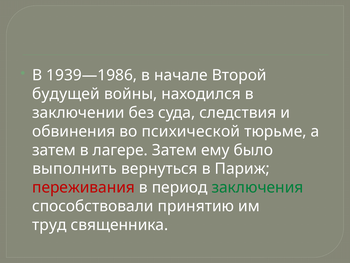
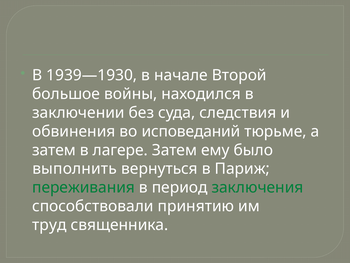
1939—1986: 1939—1986 -> 1939—1930
будущей: будущей -> большое
психической: психической -> исповеданий
переживания colour: red -> green
